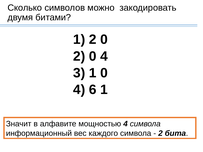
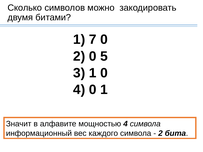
1 2: 2 -> 7
2 0 4: 4 -> 5
4 6: 6 -> 0
